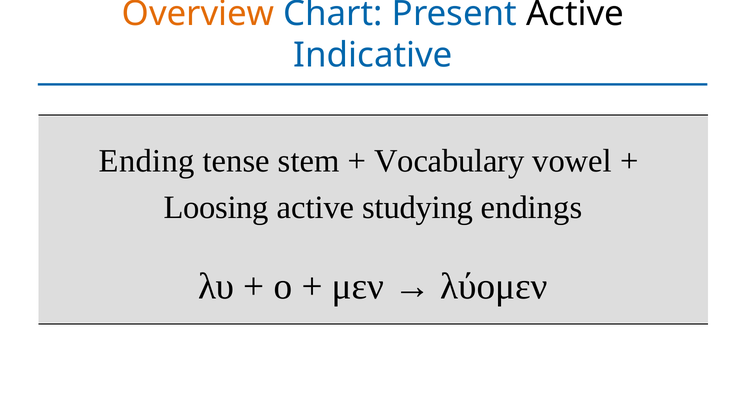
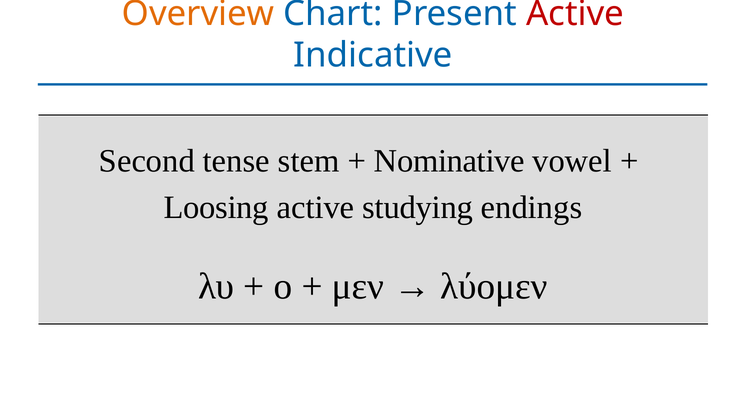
Active at (575, 13) colour: black -> red
Ending: Ending -> Second
Vocabulary: Vocabulary -> Nominative
